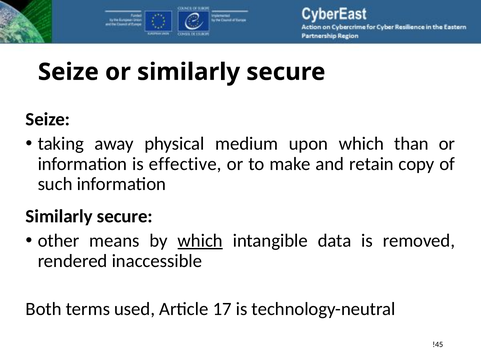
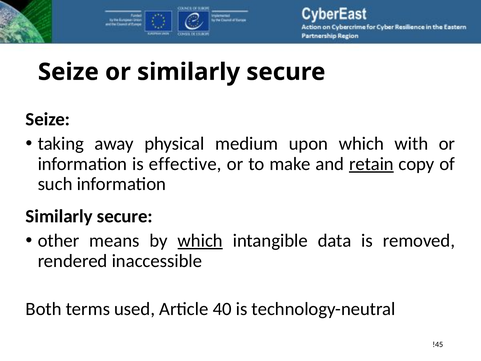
than: than -> with
retain underline: none -> present
17: 17 -> 40
